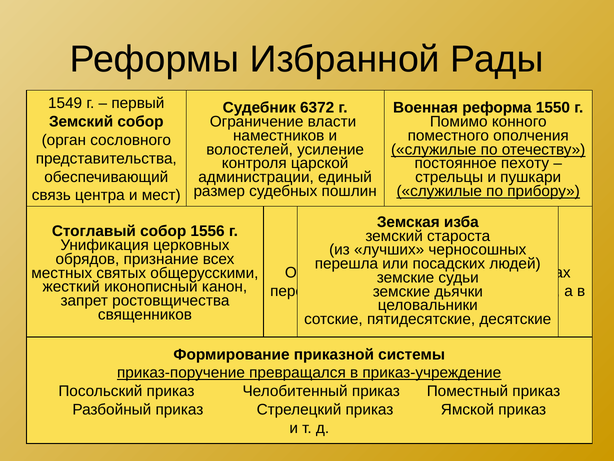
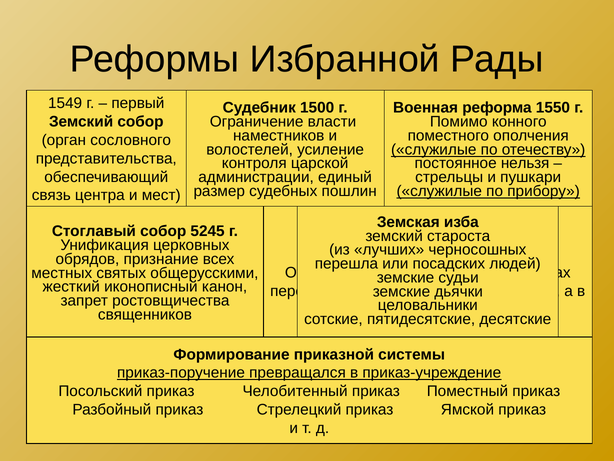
6372: 6372 -> 1500
пехоту: пехоту -> нельзя
1556: 1556 -> 5245
